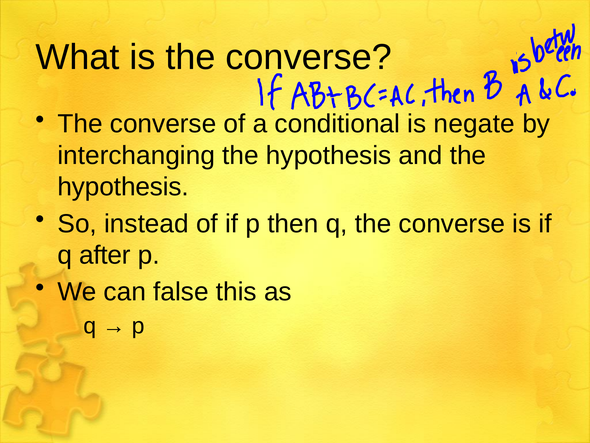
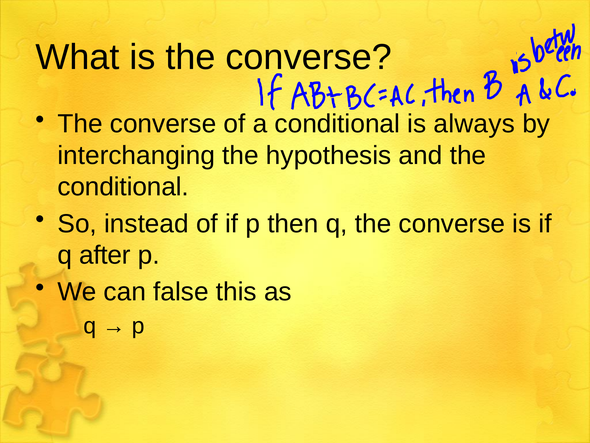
negate: negate -> always
hypothesis at (123, 187): hypothesis -> conditional
